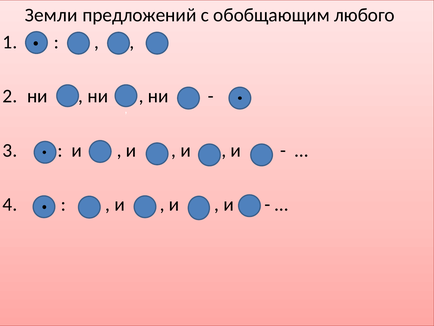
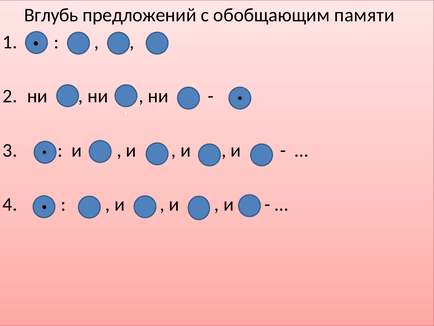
Земли: Земли -> Вглубь
любого: любого -> памяти
